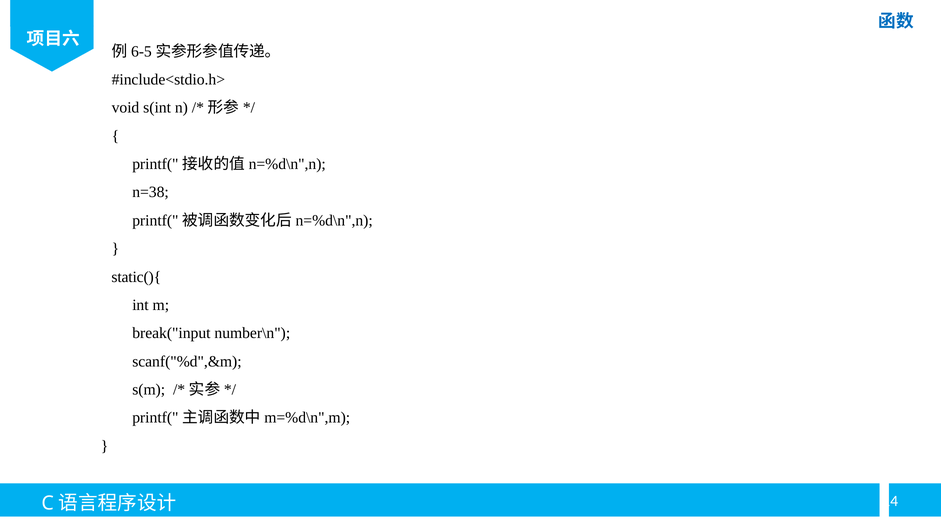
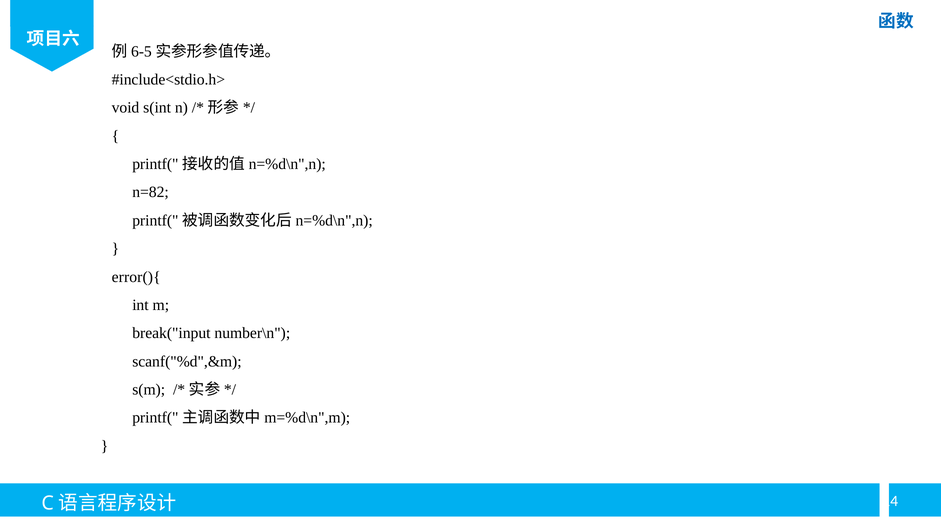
n=38: n=38 -> n=82
static(){: static(){ -> error(){
